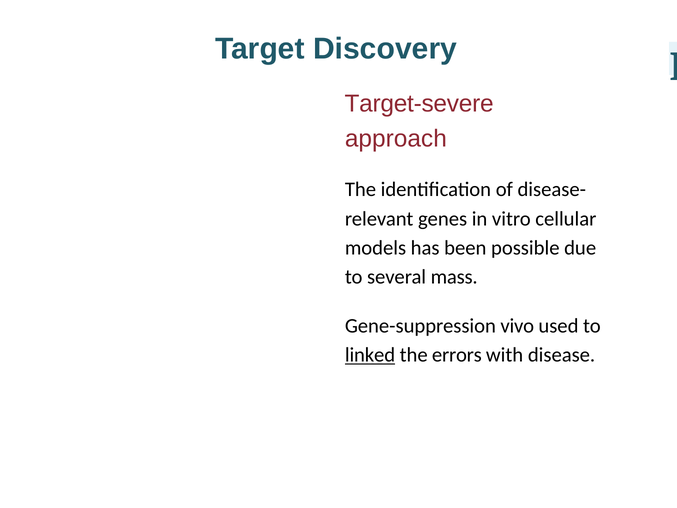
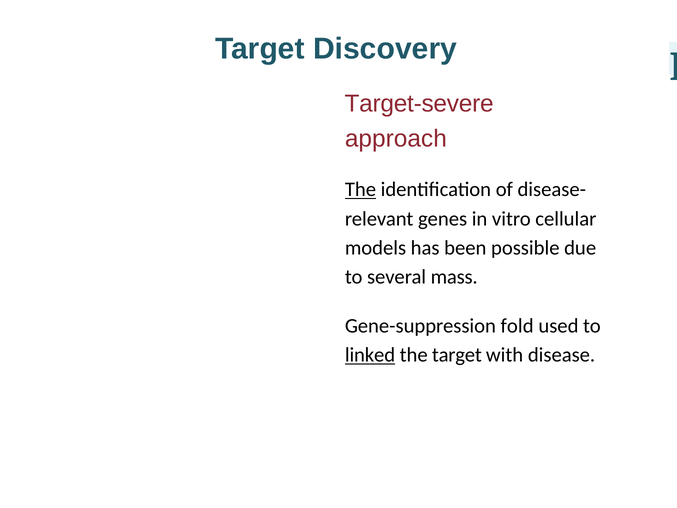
The at (360, 190) underline: none -> present
vivo: vivo -> fold
the errors: errors -> target
